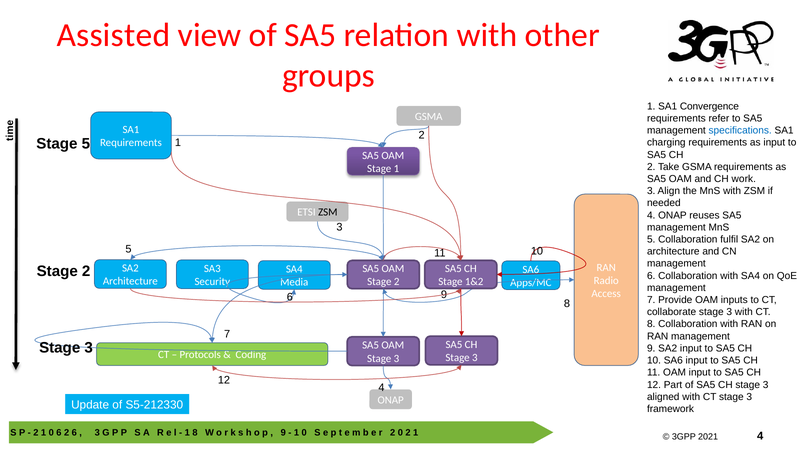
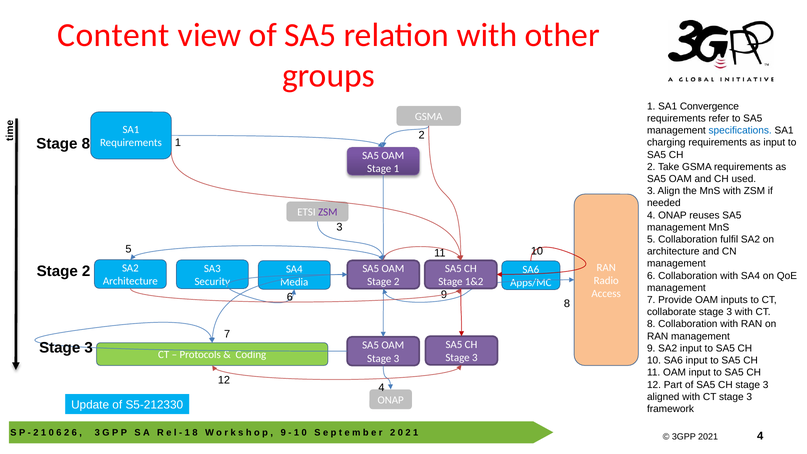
Assisted: Assisted -> Content
Stage 5: 5 -> 8
work: work -> used
ZSM at (328, 212) colour: black -> purple
